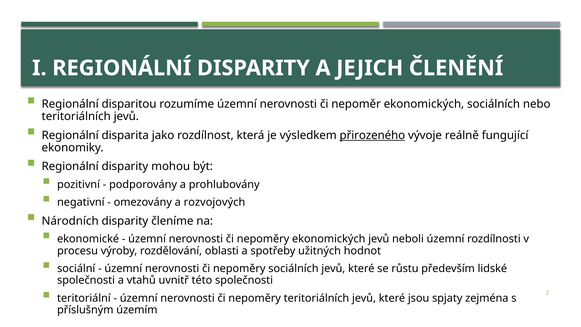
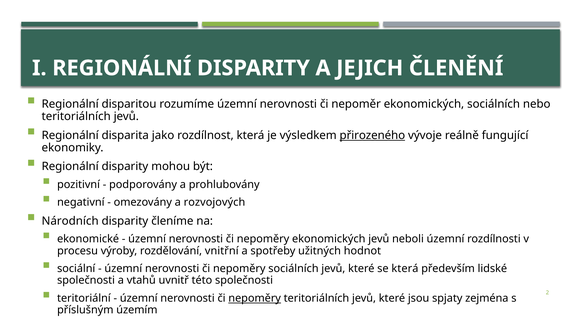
oblasti: oblasti -> vnitřní
se růstu: růstu -> která
nepoměry at (255, 298) underline: none -> present
